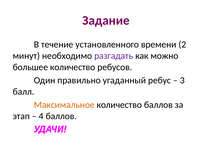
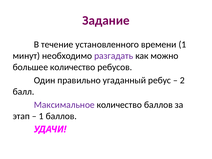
времени 2: 2 -> 1
3: 3 -> 2
Максимальное colour: orange -> purple
4 at (41, 116): 4 -> 1
